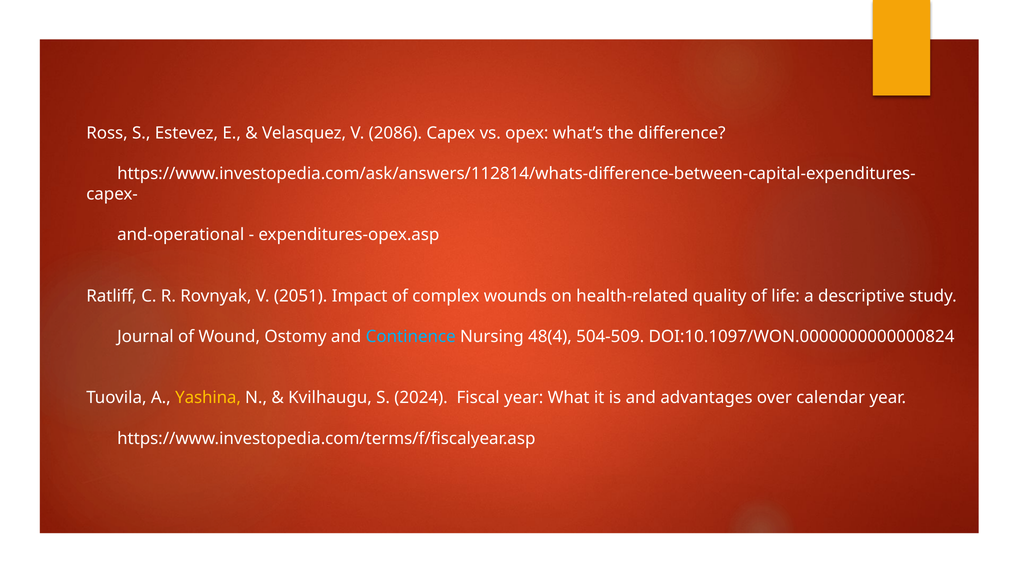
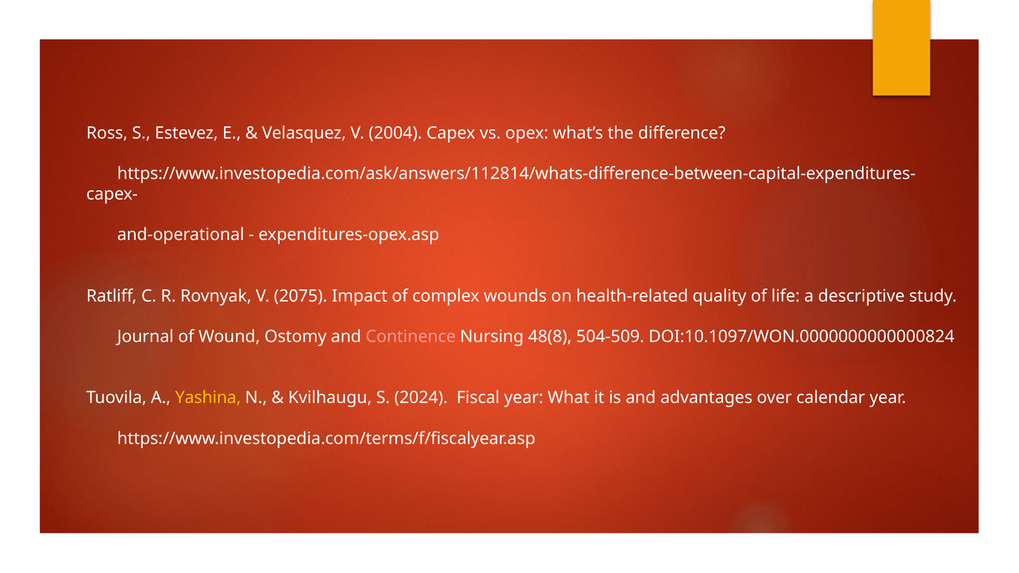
2086: 2086 -> 2004
2051: 2051 -> 2075
Continence colour: light blue -> pink
48(4: 48(4 -> 48(8
